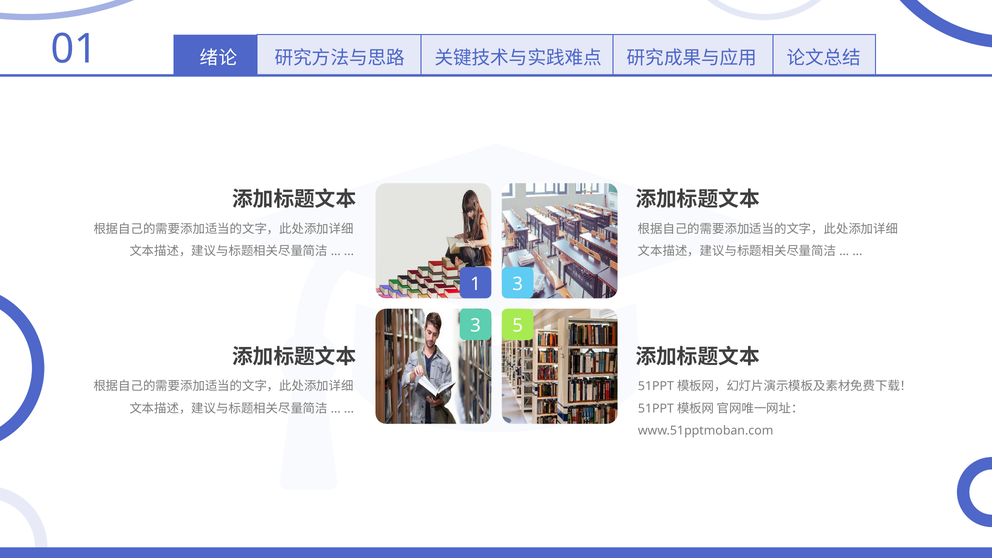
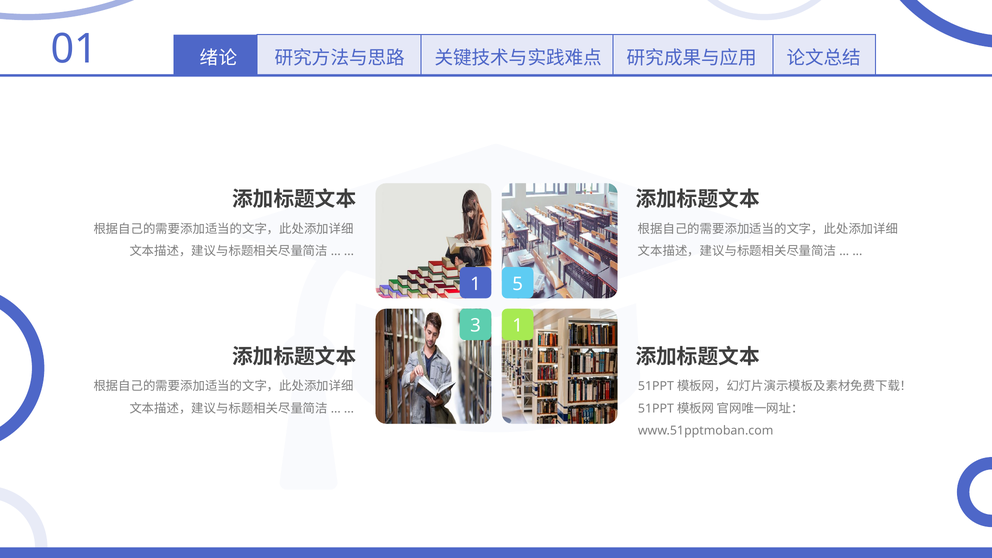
1 3: 3 -> 5
3 5: 5 -> 1
